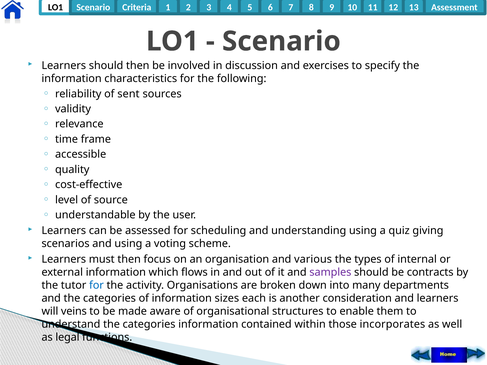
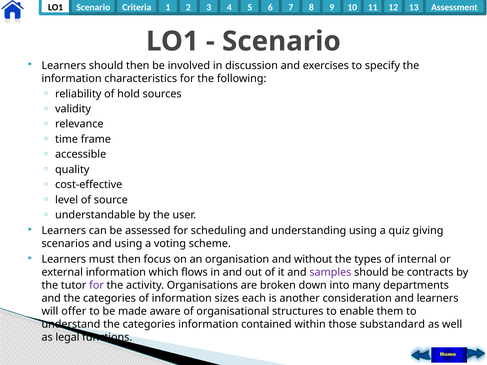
sent: sent -> hold
various: various -> without
for at (96, 285) colour: blue -> purple
veins: veins -> offer
incorporates: incorporates -> substandard
